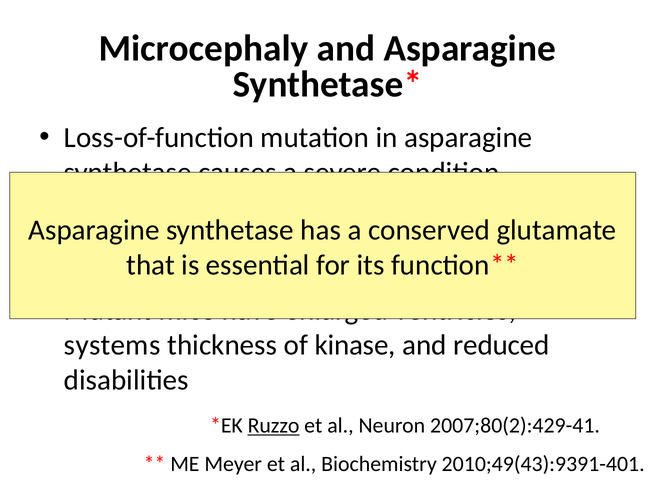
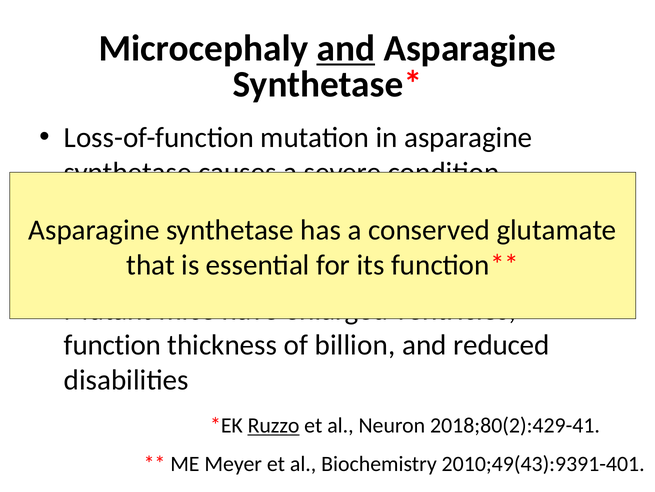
and at (346, 48) underline: none -> present
systems: systems -> function
kinase: kinase -> billion
2007;80(2):429-41: 2007;80(2):429-41 -> 2018;80(2):429-41
